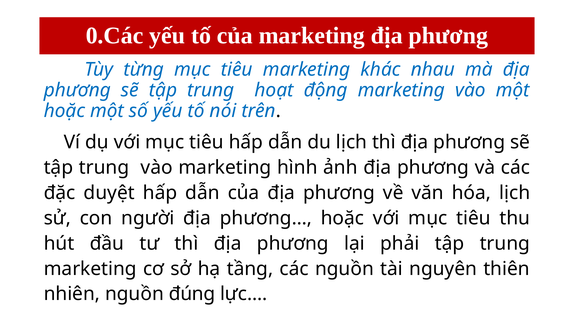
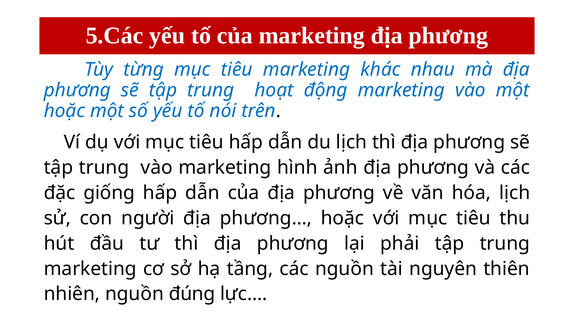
0.Các: 0.Các -> 5.Các
duyệt: duyệt -> giống
